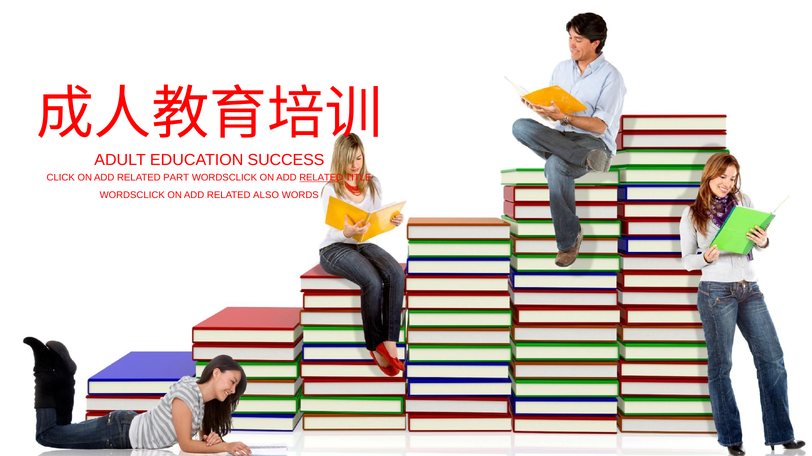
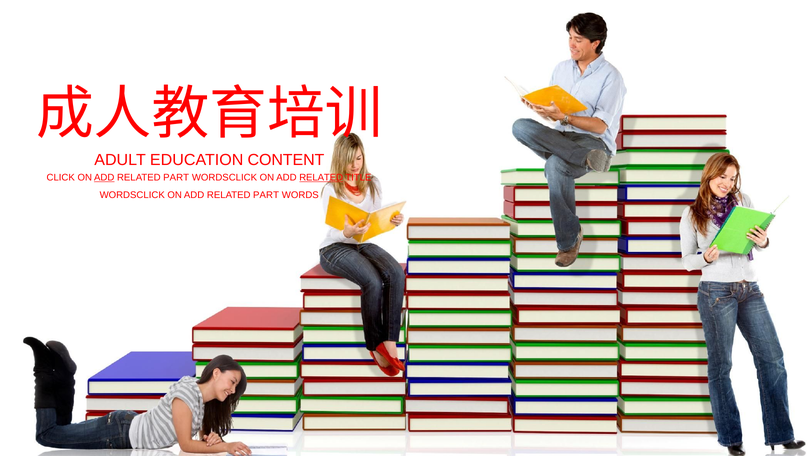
SUCCESS: SUCCESS -> CONTENT
ADD at (104, 178) underline: none -> present
ALSO at (266, 195): ALSO -> PART
